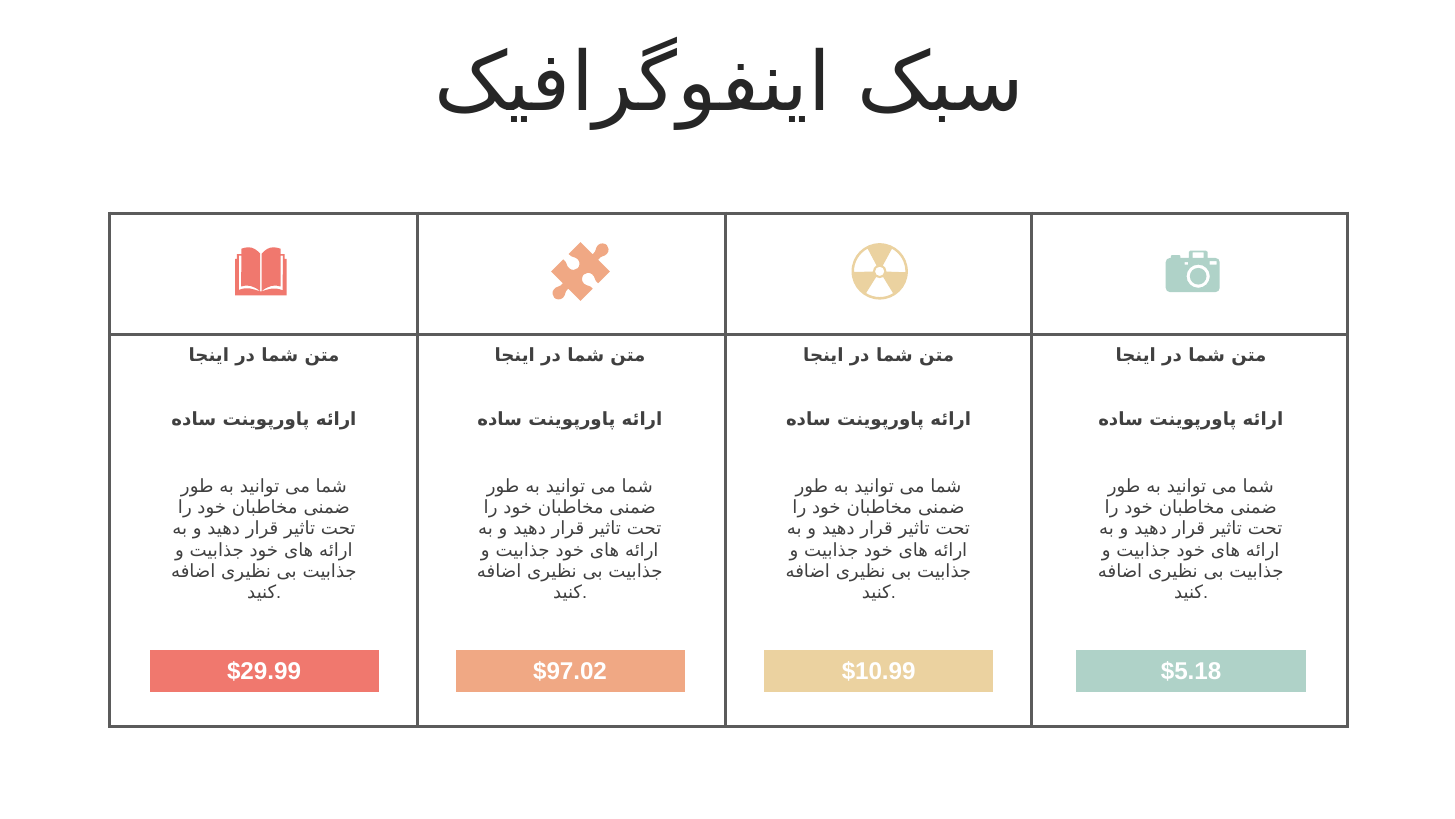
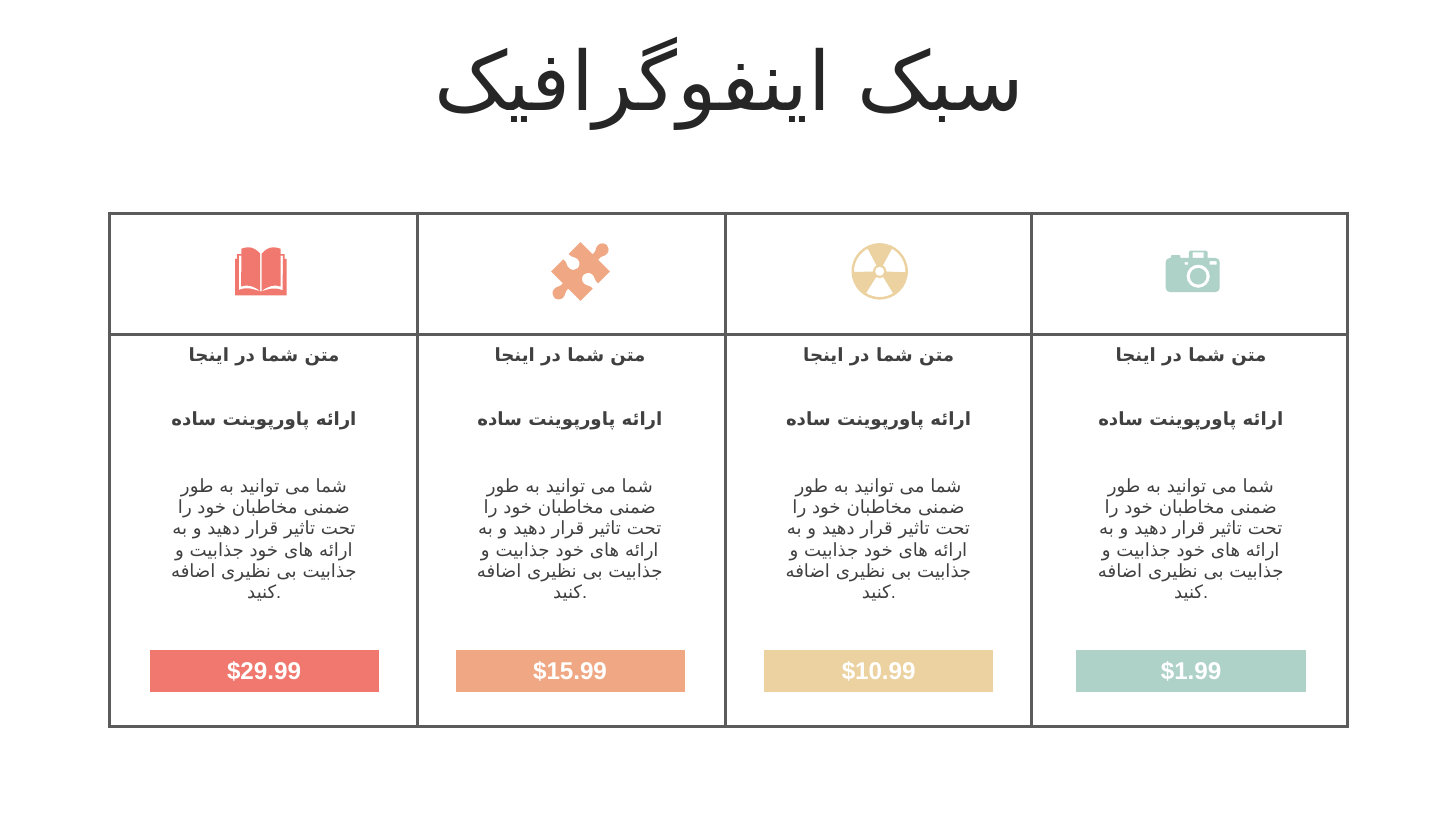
$97.02: $97.02 -> $15.99
$5.18: $5.18 -> $1.99
